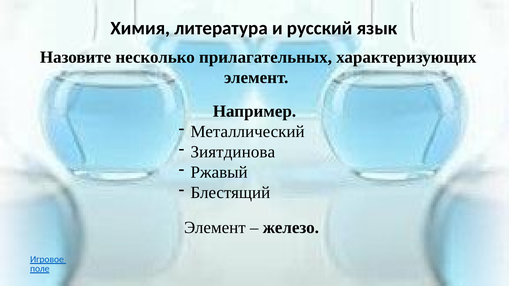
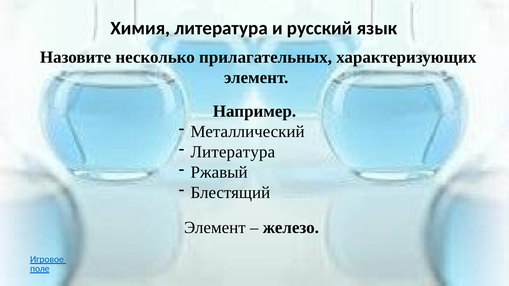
Зиятдинова at (233, 152): Зиятдинова -> Литература
